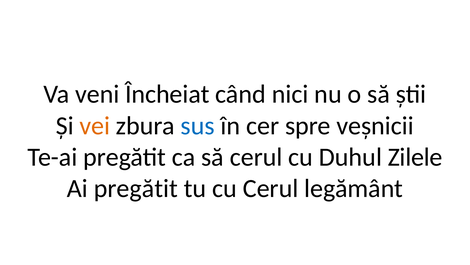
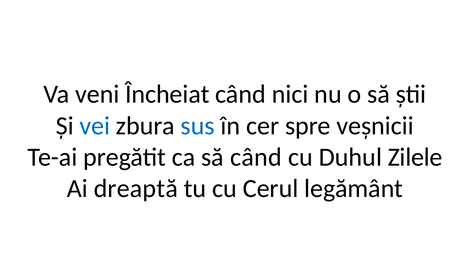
vei colour: orange -> blue
să cerul: cerul -> când
Ai pregătit: pregătit -> dreaptă
